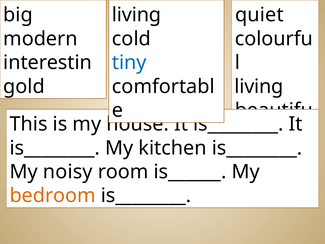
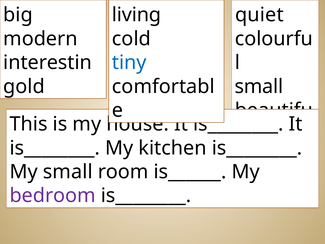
living at (259, 86): living -> small
My noisy: noisy -> small
bedroom colour: orange -> purple
